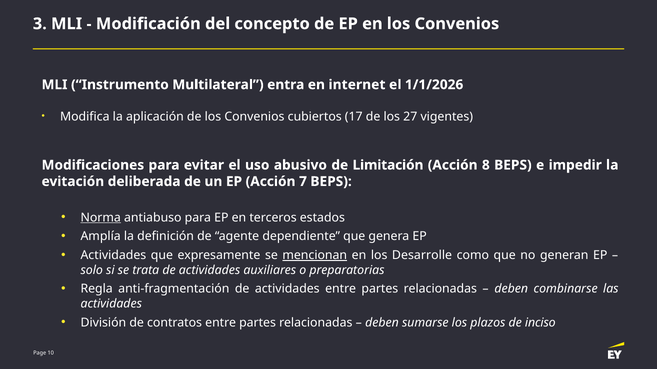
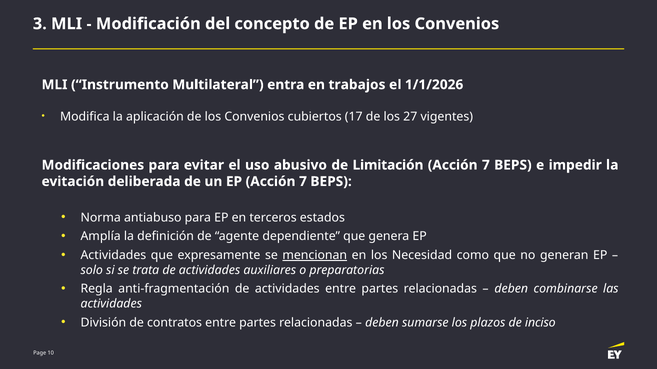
internet: internet -> trabajos
8 at (486, 165): 8 -> 7
Norma underline: present -> none
Desarrolle: Desarrolle -> Necesidad
